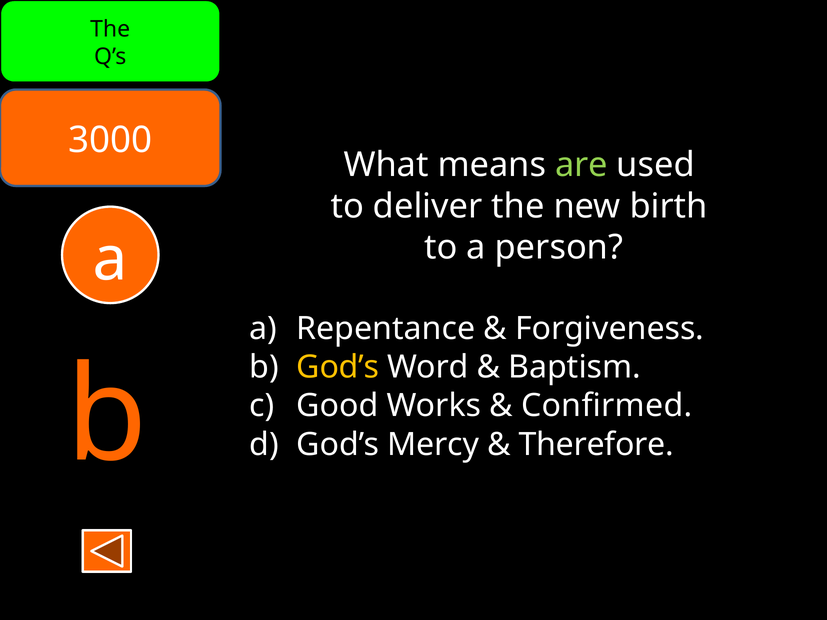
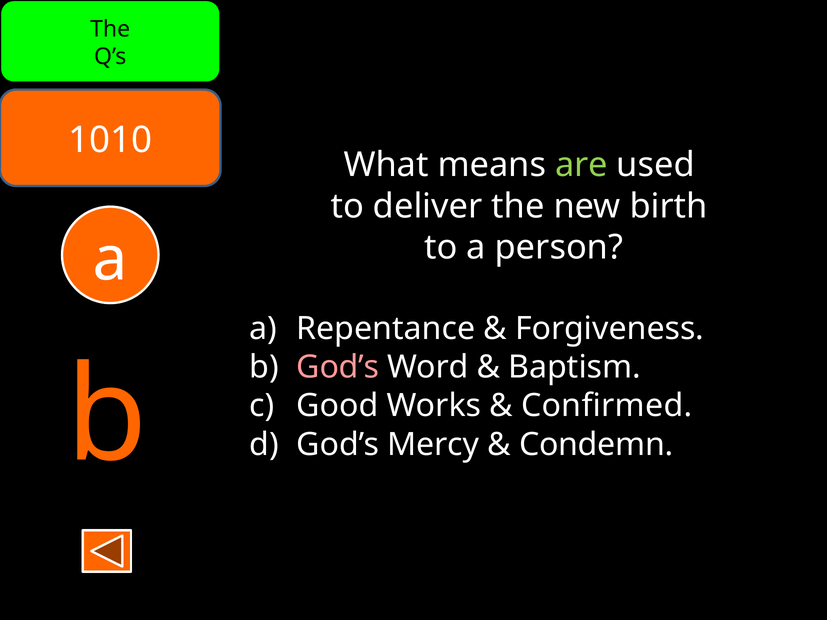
3000: 3000 -> 1010
God’s at (338, 367) colour: yellow -> pink
Therefore: Therefore -> Condemn
